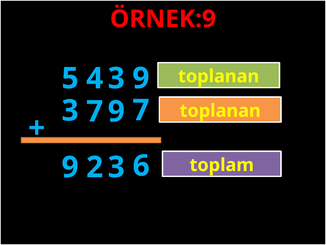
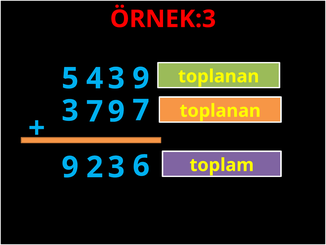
ÖRNEK:9: ÖRNEK:9 -> ÖRNEK:3
